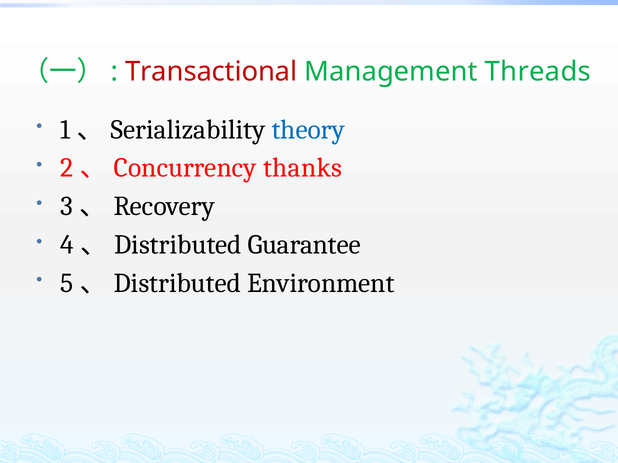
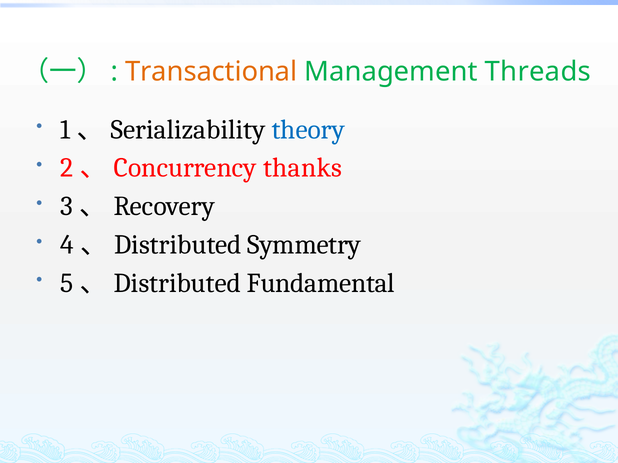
Transactional colour: red -> orange
Guarantee: Guarantee -> Symmetry
Environment: Environment -> Fundamental
